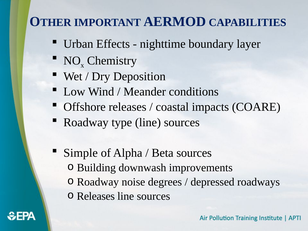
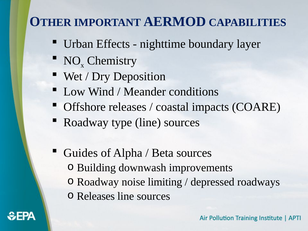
Simple: Simple -> Guides
degrees: degrees -> limiting
